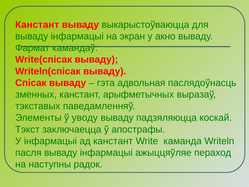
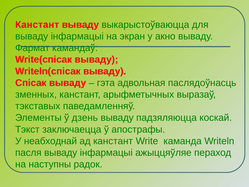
уводу: уводу -> дзень
У інфармацыі: інфармацыі -> неабходнай
